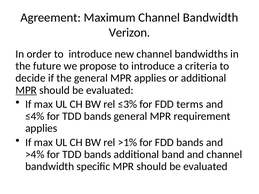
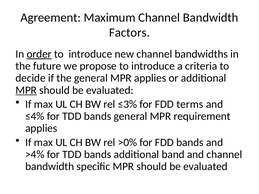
Verizon: Verizon -> Factors
order underline: none -> present
>1%: >1% -> >0%
